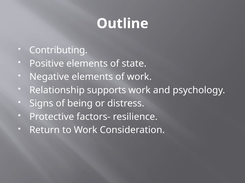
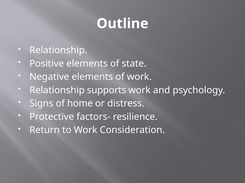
Contributing at (58, 50): Contributing -> Relationship
being: being -> home
